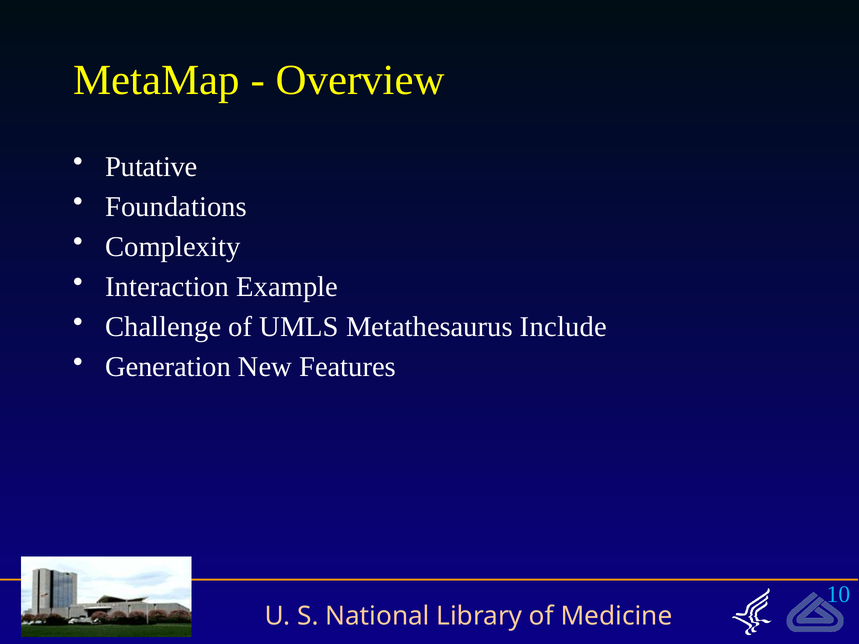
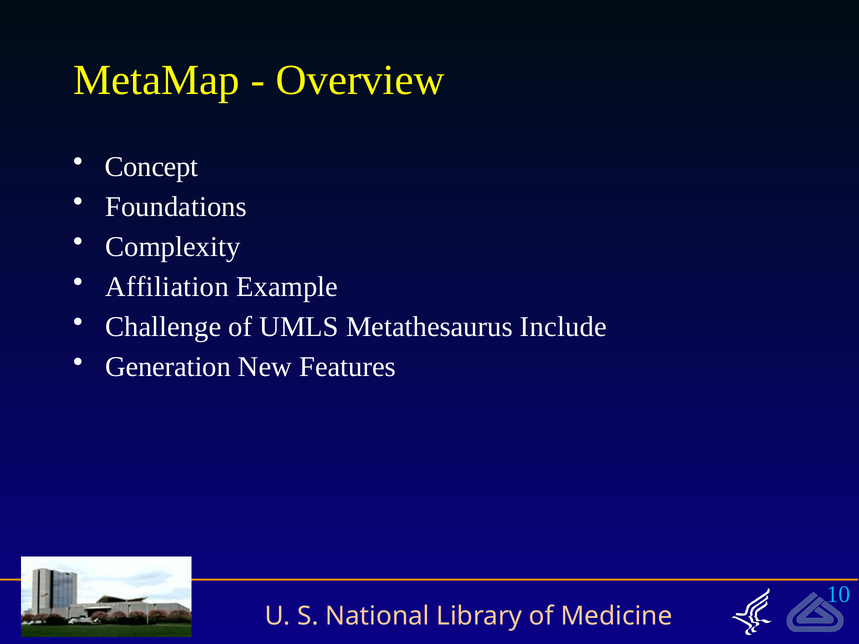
Putative: Putative -> Concept
Interaction: Interaction -> Affiliation
